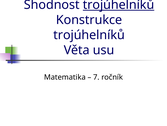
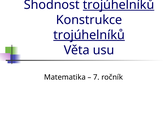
trojúhelníků at (89, 35) underline: none -> present
